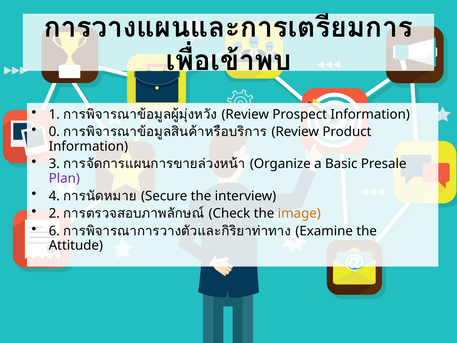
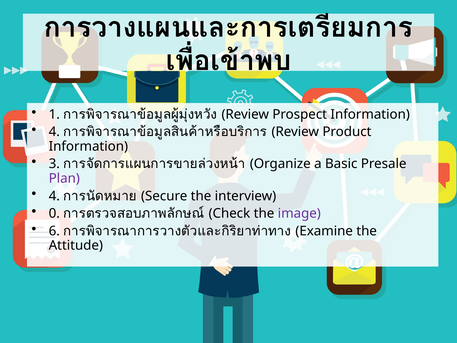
0 at (54, 132): 0 -> 4
2: 2 -> 0
image colour: orange -> purple
